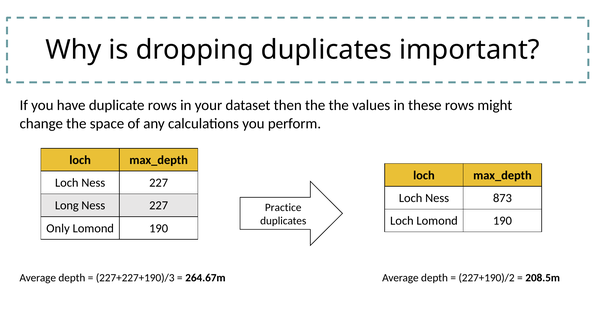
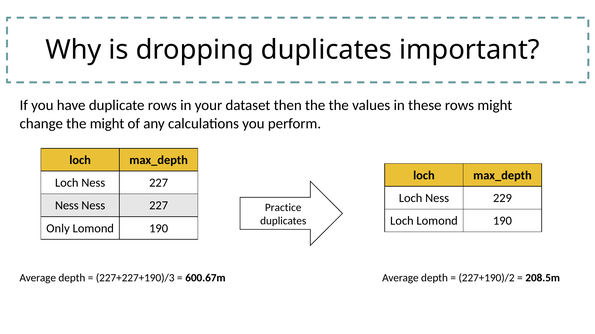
the space: space -> might
873: 873 -> 229
Long at (67, 206): Long -> Ness
264.67m: 264.67m -> 600.67m
